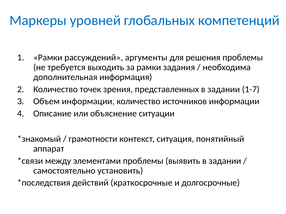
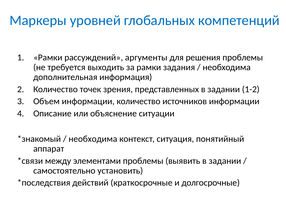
1-7: 1-7 -> 1-2
грамотности at (93, 139): грамотности -> необходима
